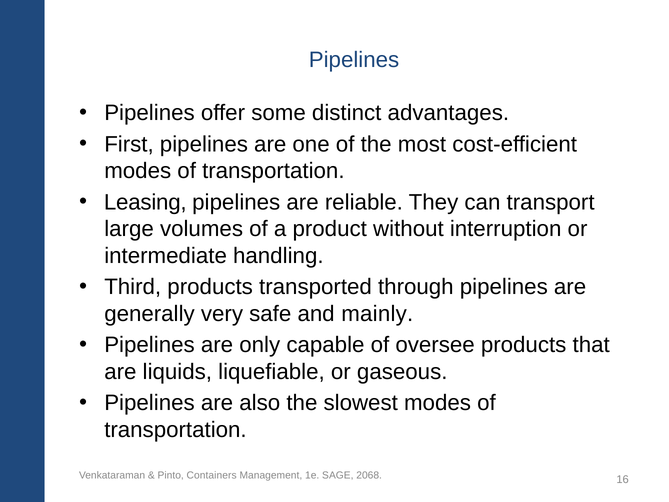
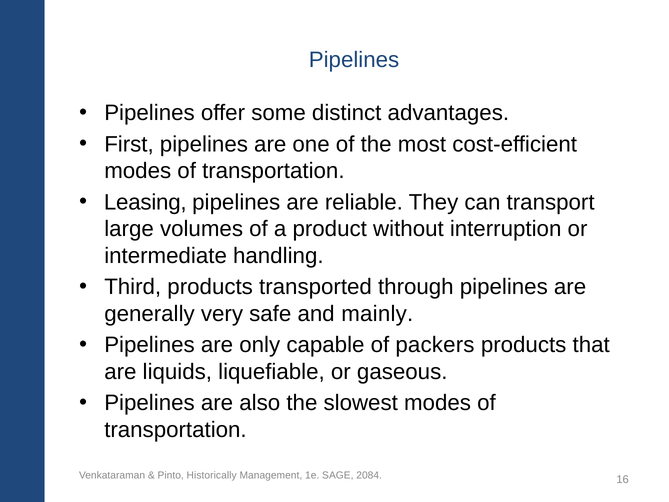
oversee: oversee -> packers
Containers: Containers -> Historically
2068: 2068 -> 2084
